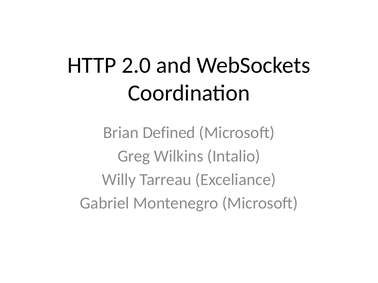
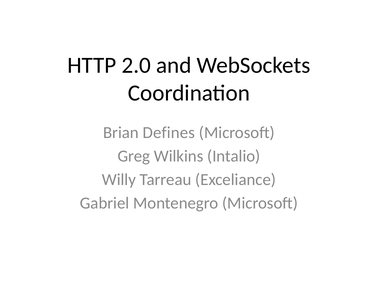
Defined: Defined -> Defines
